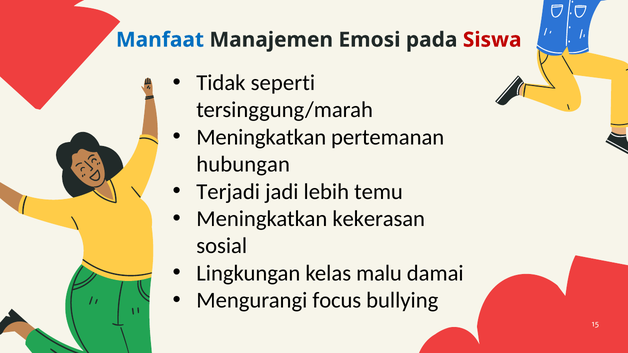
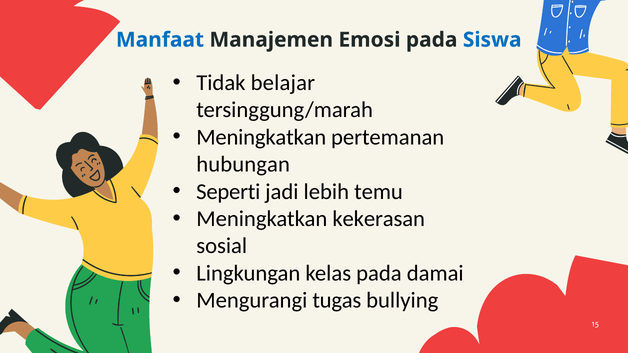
Siswa colour: red -> blue
seperti: seperti -> belajar
Terjadi: Terjadi -> Seperti
kelas malu: malu -> pada
focus: focus -> tugas
